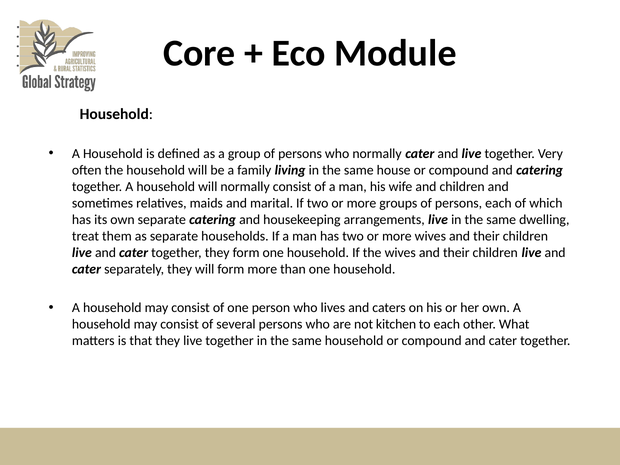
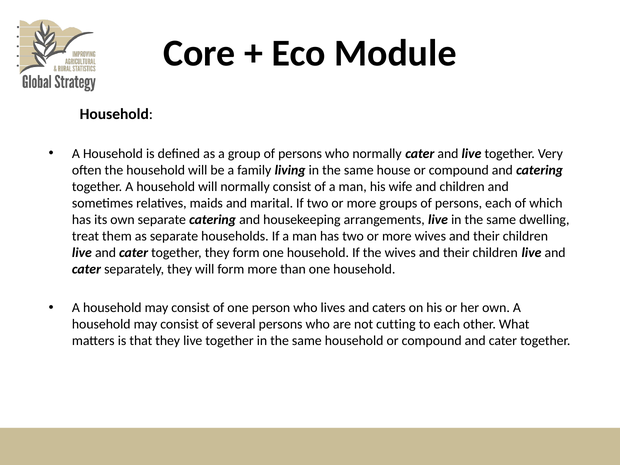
kitchen: kitchen -> cutting
